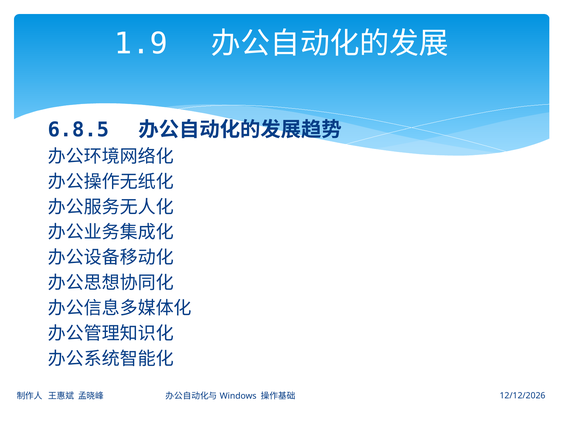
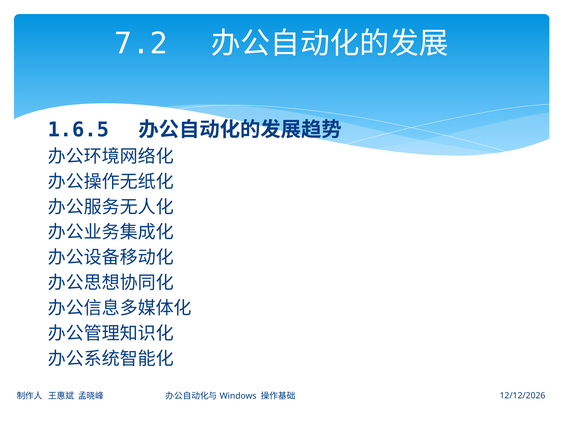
1.9: 1.9 -> 7.2
6.8.5: 6.8.5 -> 1.6.5
